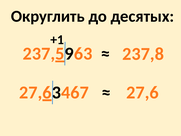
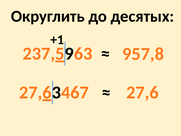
237,8: 237,8 -> 957,8
